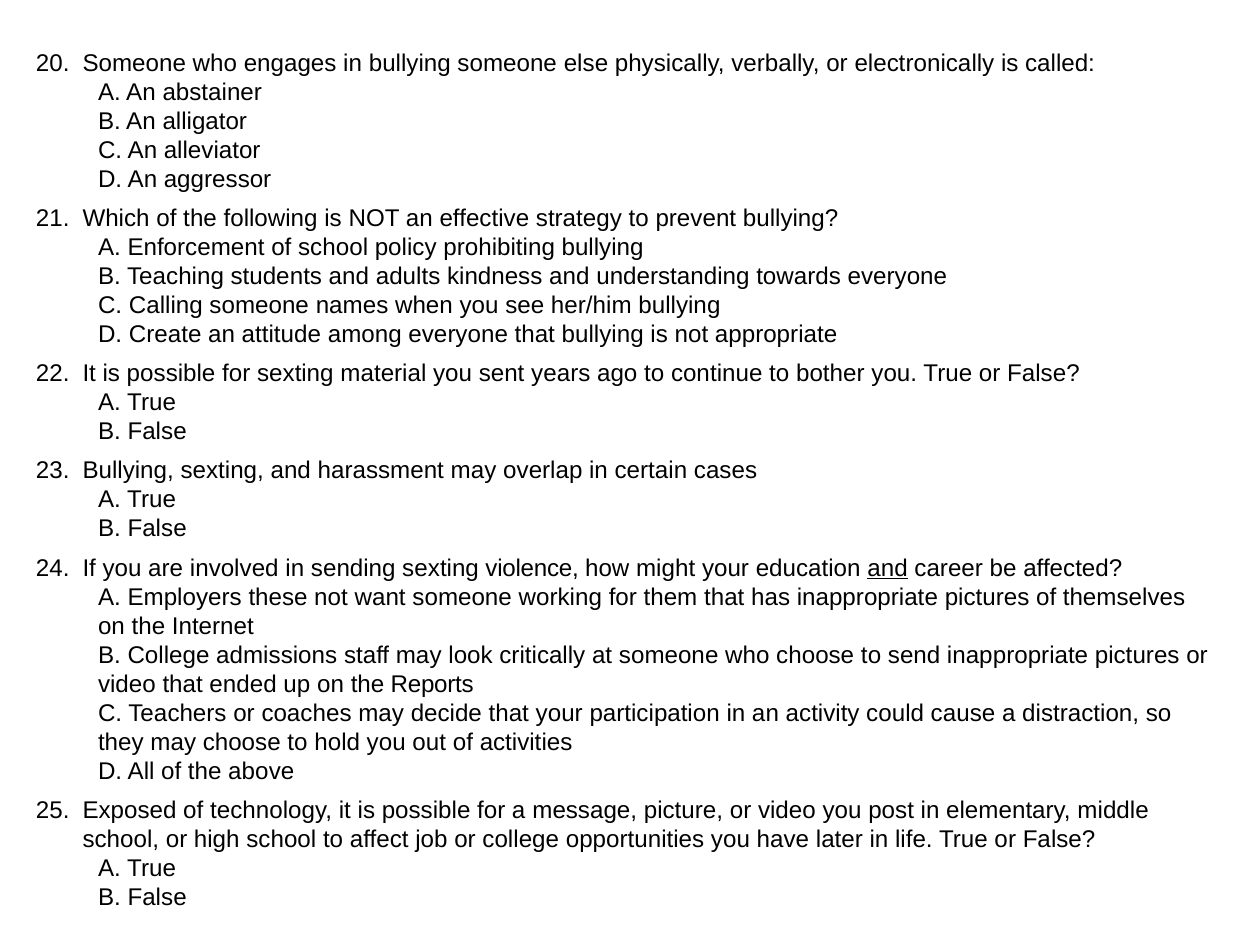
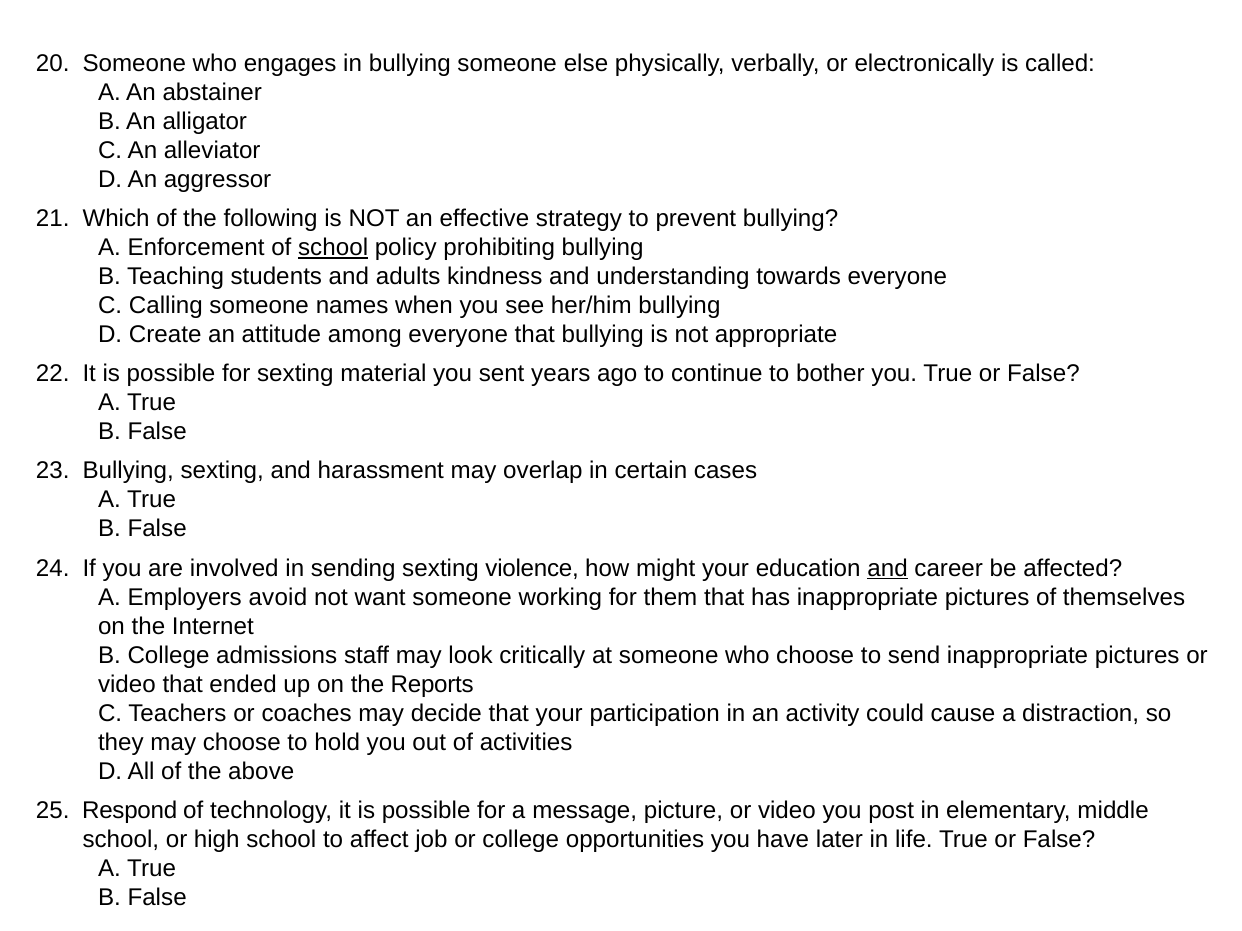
school at (333, 248) underline: none -> present
these: these -> avoid
Exposed: Exposed -> Respond
